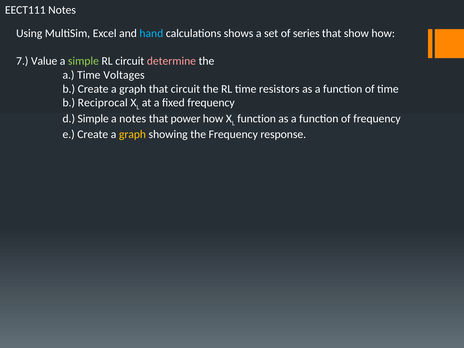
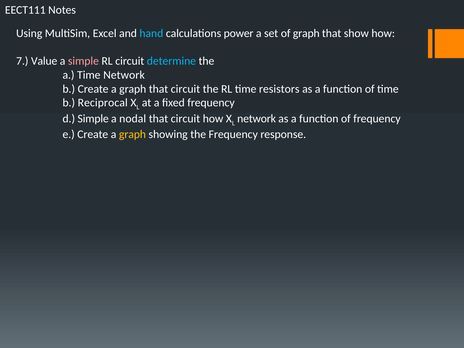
shows: shows -> power
of series: series -> graph
simple at (83, 61) colour: light green -> pink
determine colour: pink -> light blue
Time Voltages: Voltages -> Network
a notes: notes -> nodal
power at (186, 119): power -> circuit
function at (257, 119): function -> network
